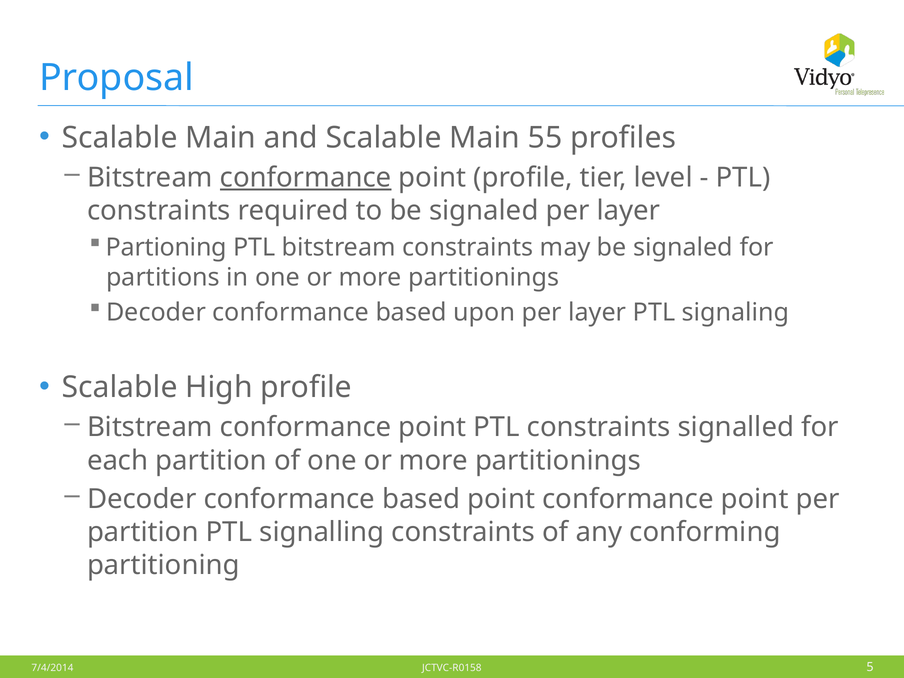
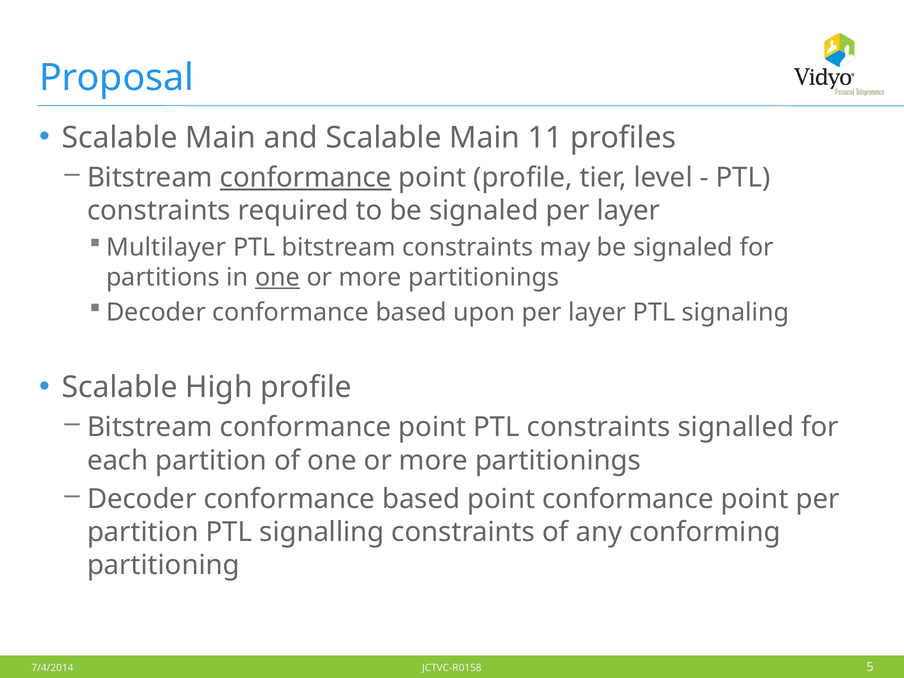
55: 55 -> 11
Partioning: Partioning -> Multilayer
one at (278, 277) underline: none -> present
